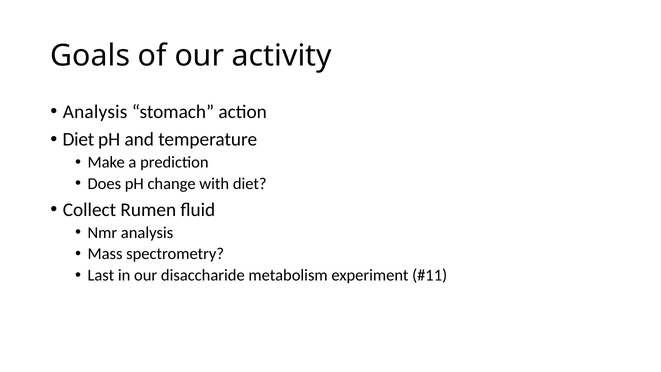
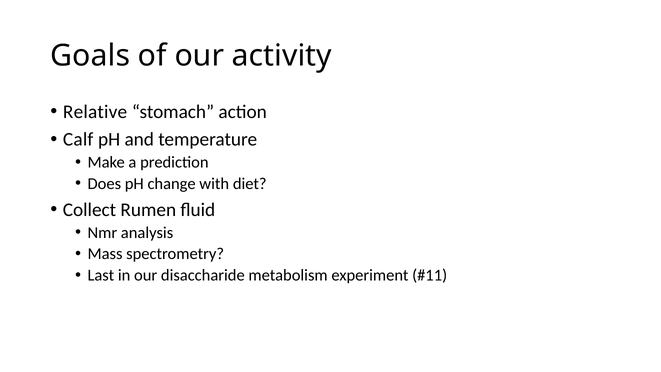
Analysis at (95, 112): Analysis -> Relative
Diet at (78, 139): Diet -> Calf
